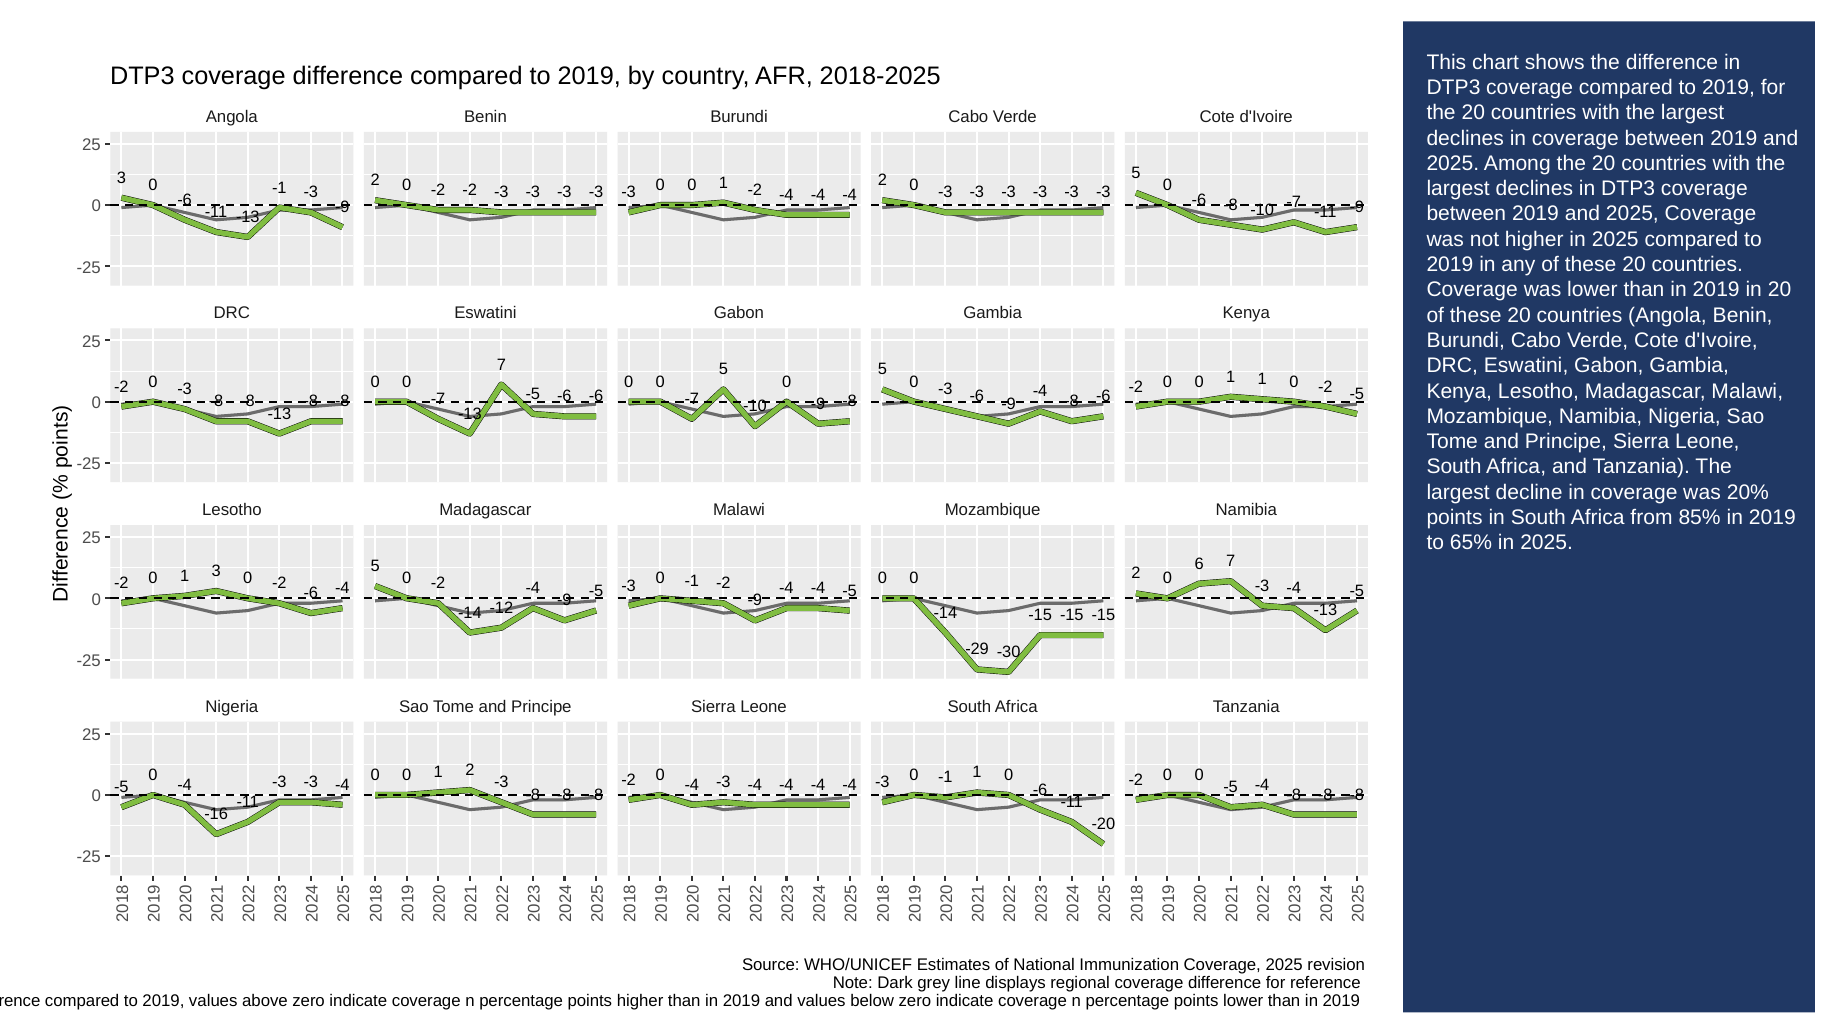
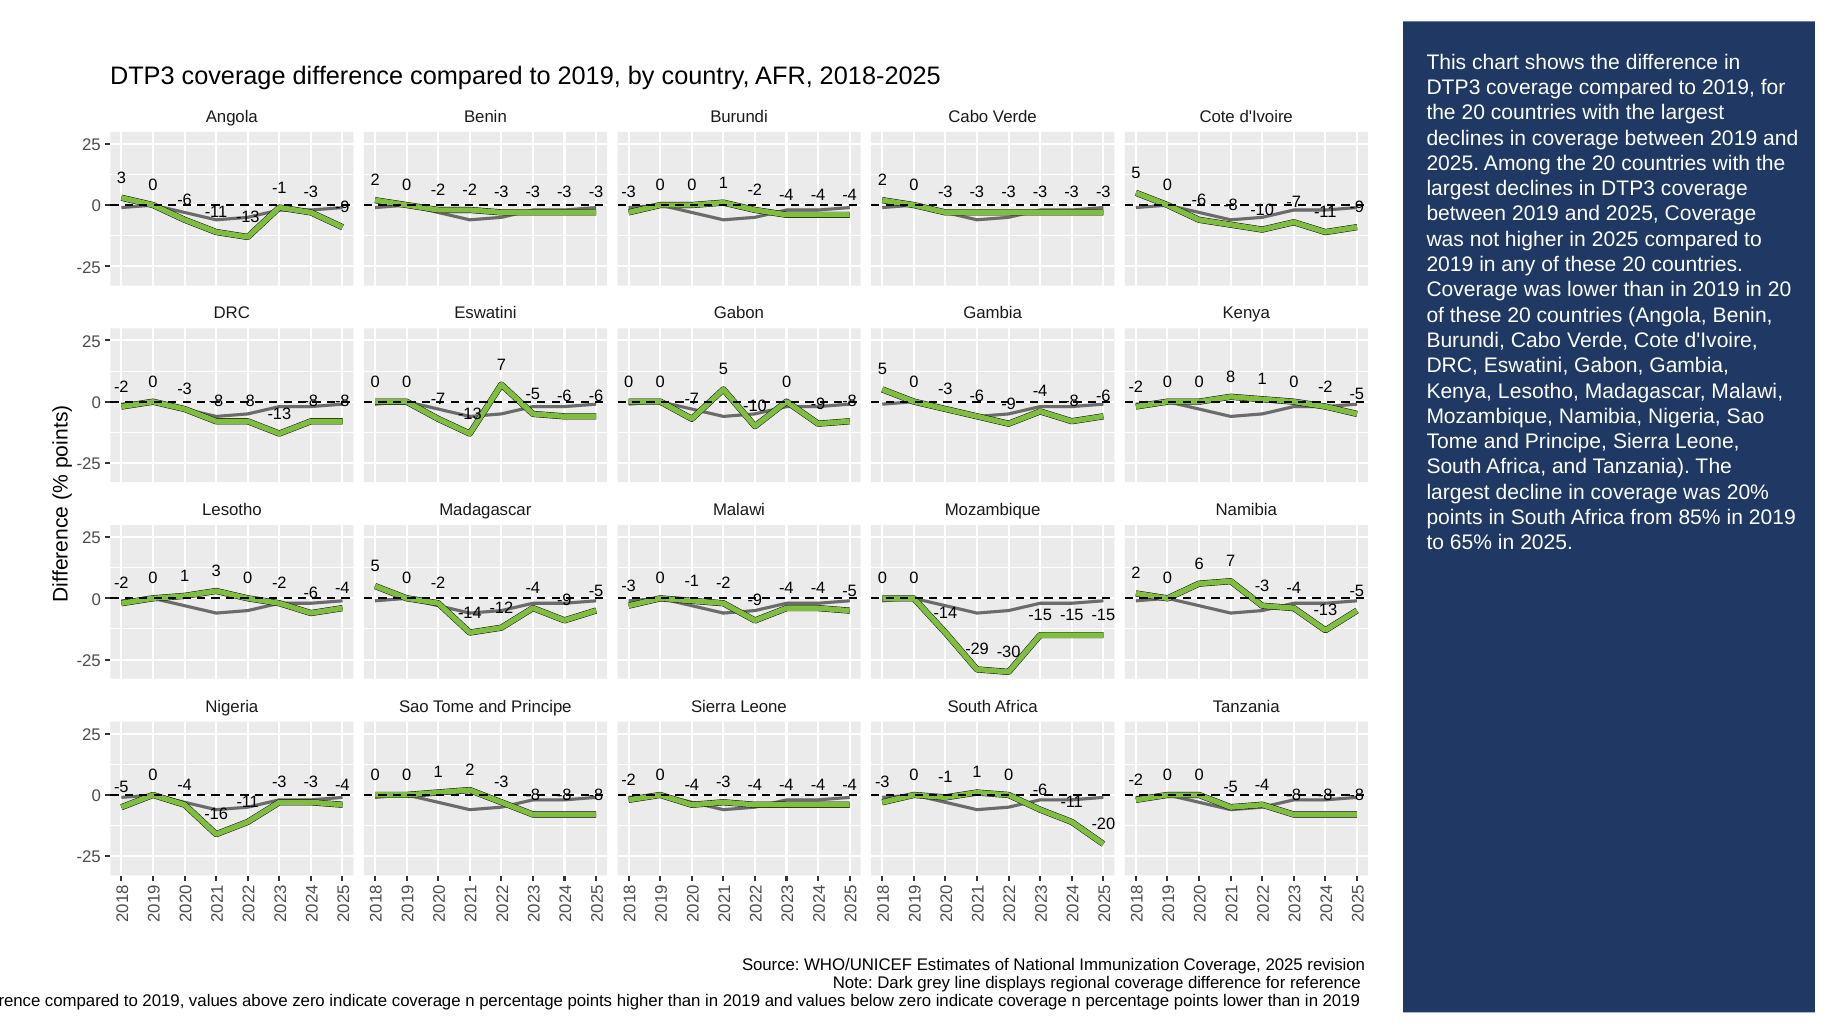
-2 0 0 1: 1 -> 8
